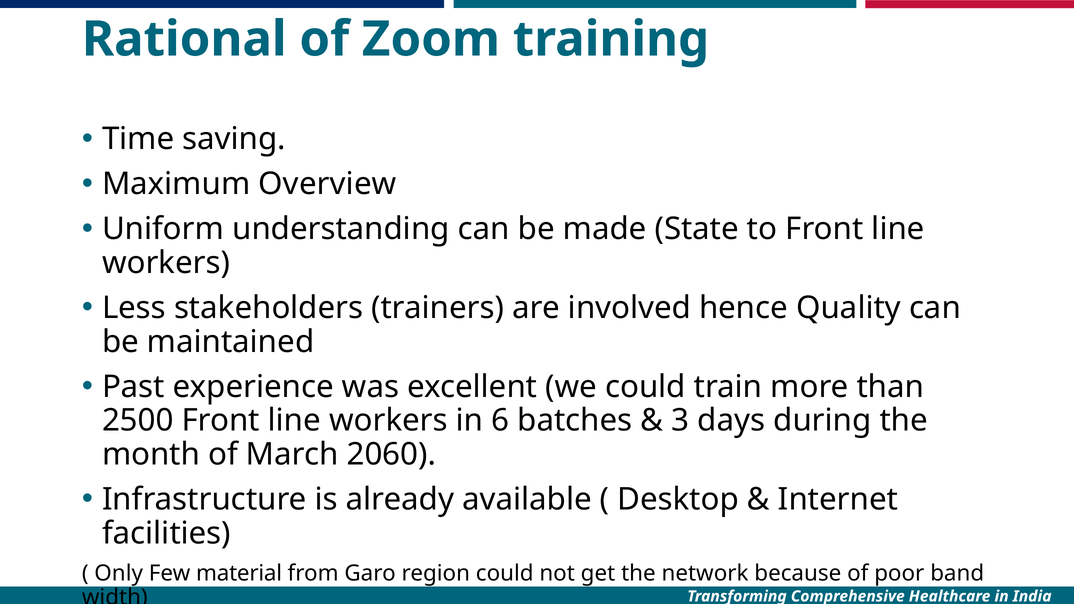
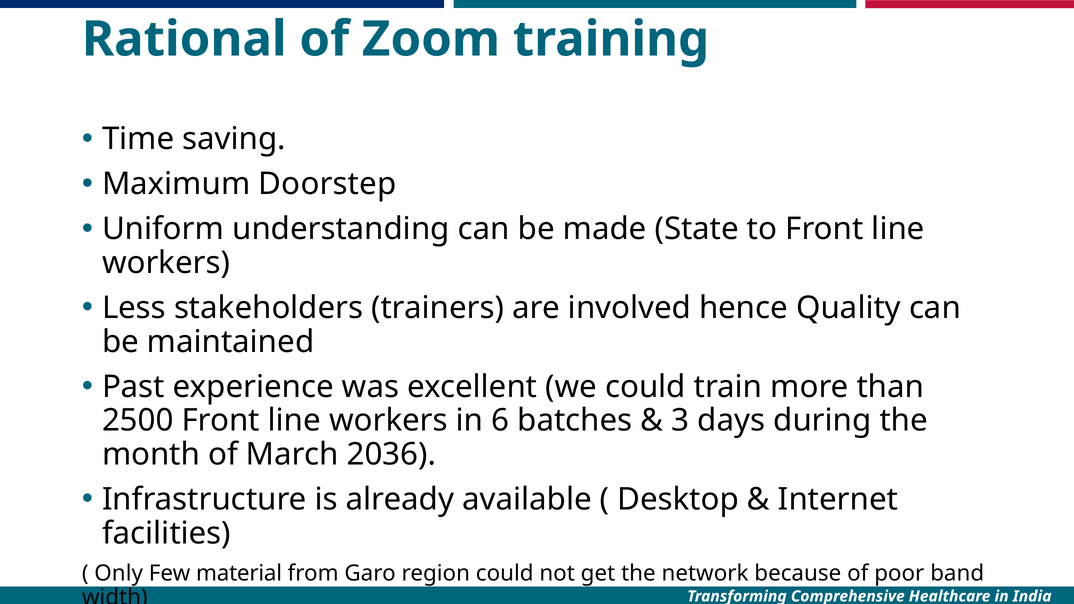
Overview: Overview -> Doorstep
2060: 2060 -> 2036
